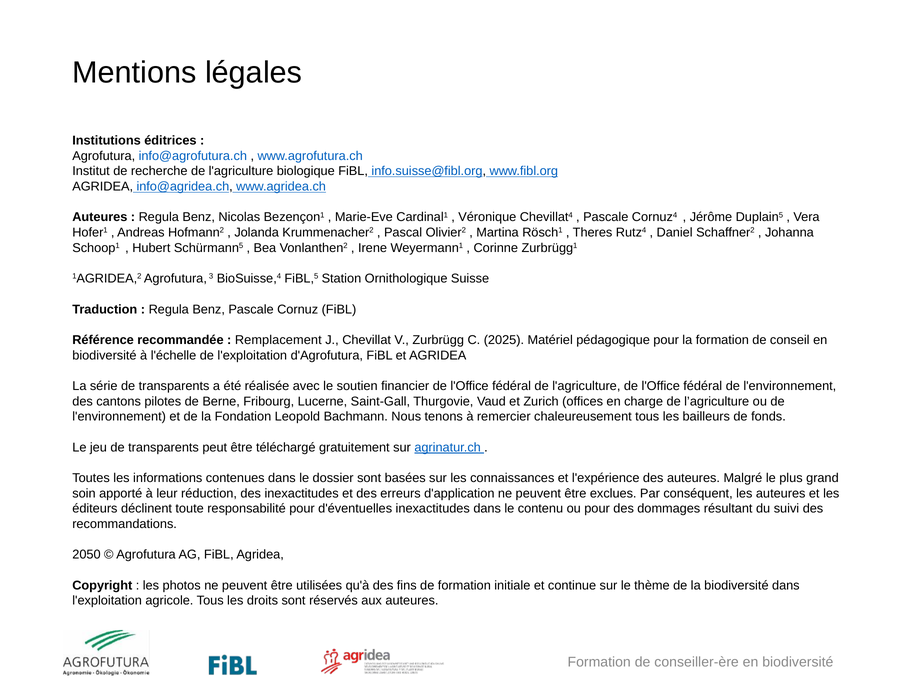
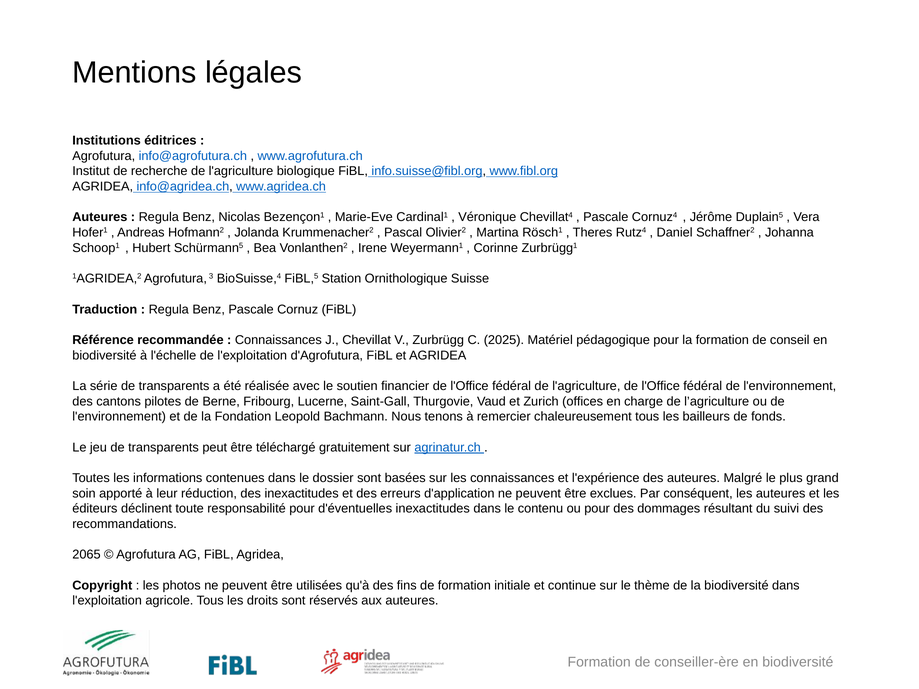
Remplacement at (278, 340): Remplacement -> Connaissances
2050: 2050 -> 2065
